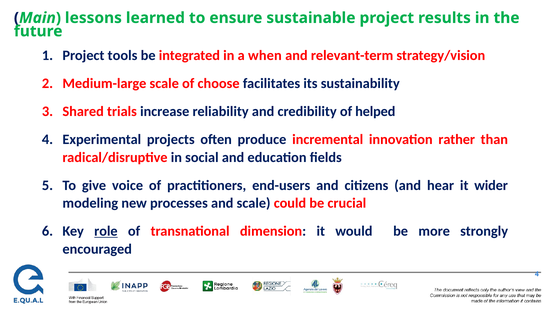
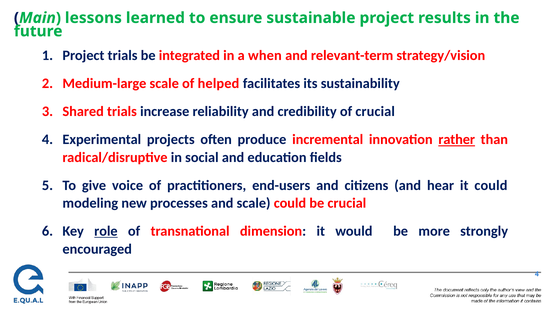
Project tools: tools -> trials
choose: choose -> helped
of helped: helped -> crucial
rather underline: none -> present
it wider: wider -> could
